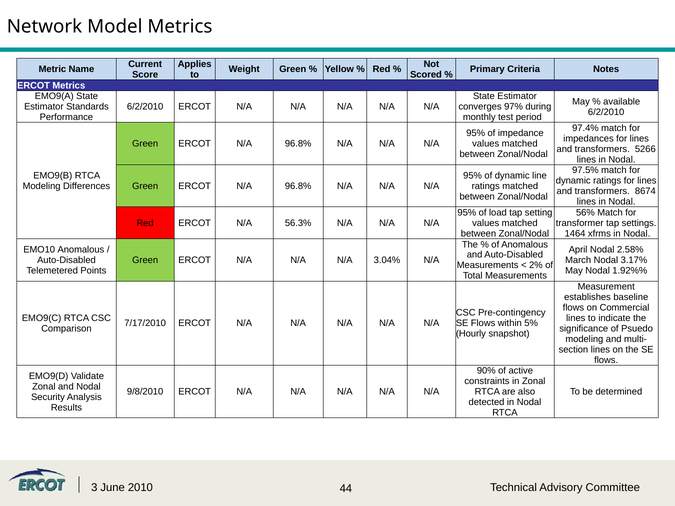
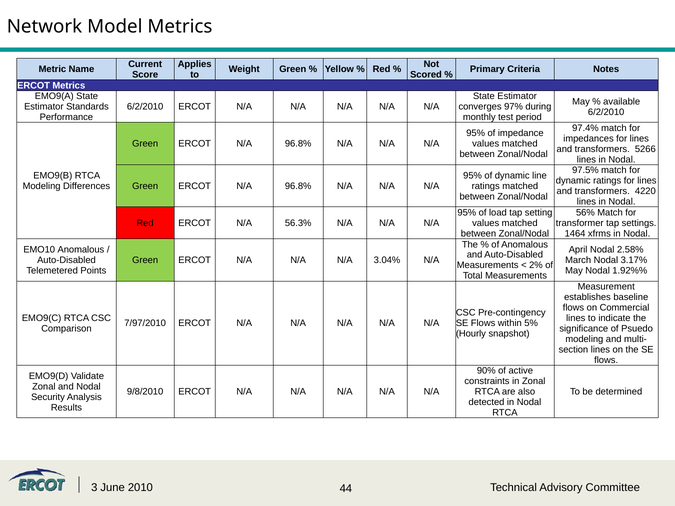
8674: 8674 -> 4220
7/17/2010: 7/17/2010 -> 7/97/2010
